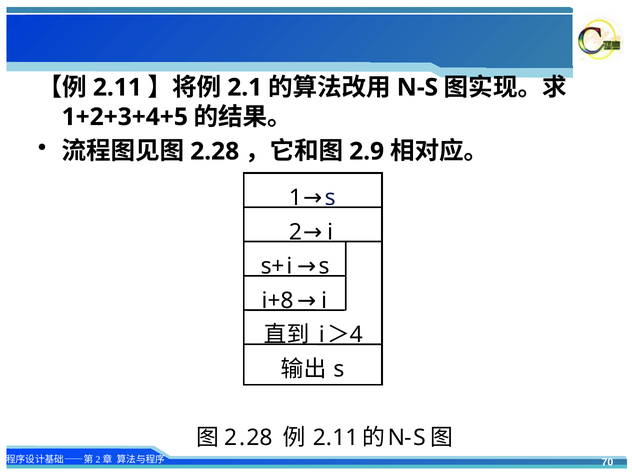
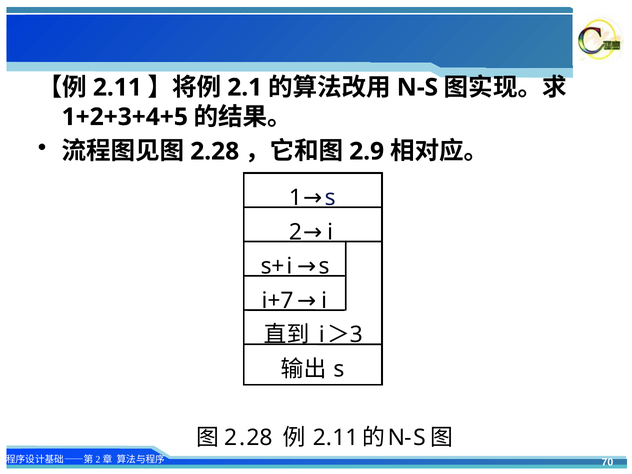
i+8: i+8 -> i+7
4: 4 -> 3
